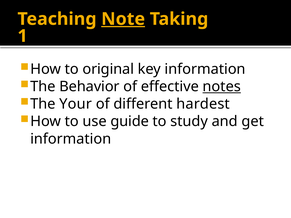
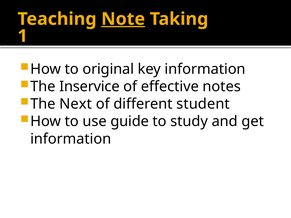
Behavior: Behavior -> Inservice
notes underline: present -> none
Your: Your -> Next
hardest: hardest -> student
